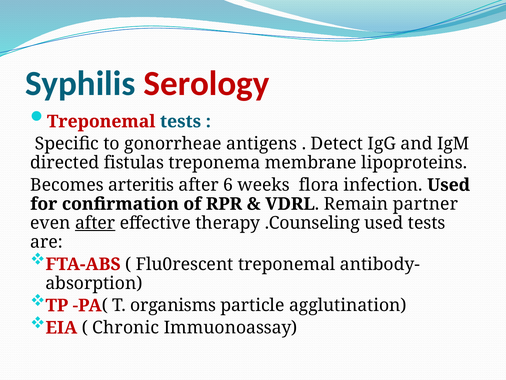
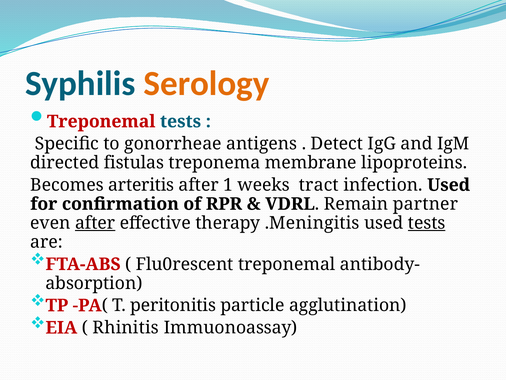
Serology colour: red -> orange
6: 6 -> 1
flora: flora -> tract
.Counseling: .Counseling -> .Meningitis
tests at (427, 223) underline: none -> present
organisms: organisms -> peritonitis
Chronic: Chronic -> Rhinitis
